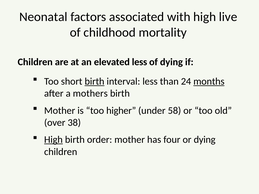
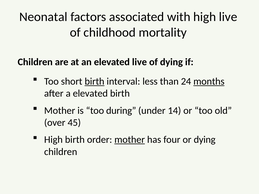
elevated less: less -> live
a mothers: mothers -> elevated
higher: higher -> during
58: 58 -> 14
38: 38 -> 45
High at (53, 140) underline: present -> none
mother at (130, 140) underline: none -> present
